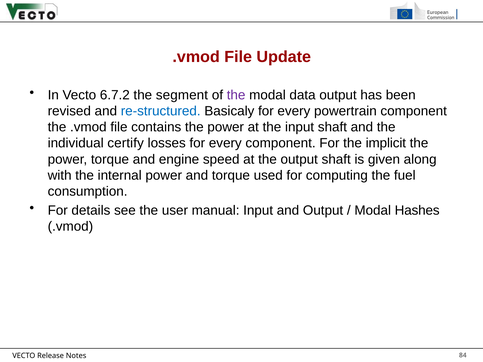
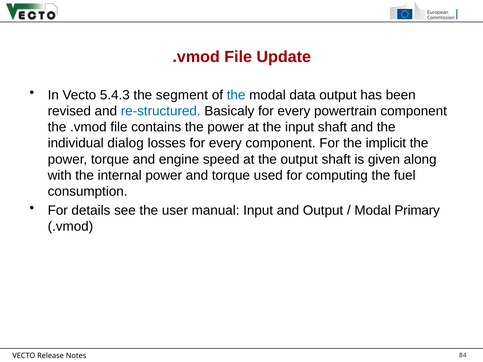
6.7.2: 6.7.2 -> 5.4.3
the at (236, 95) colour: purple -> blue
certify: certify -> dialog
Hashes: Hashes -> Primary
